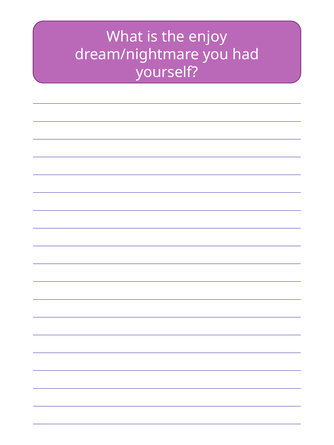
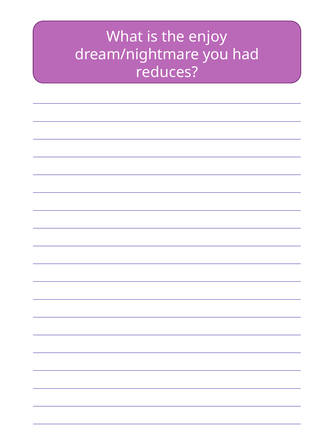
yourself: yourself -> reduces
